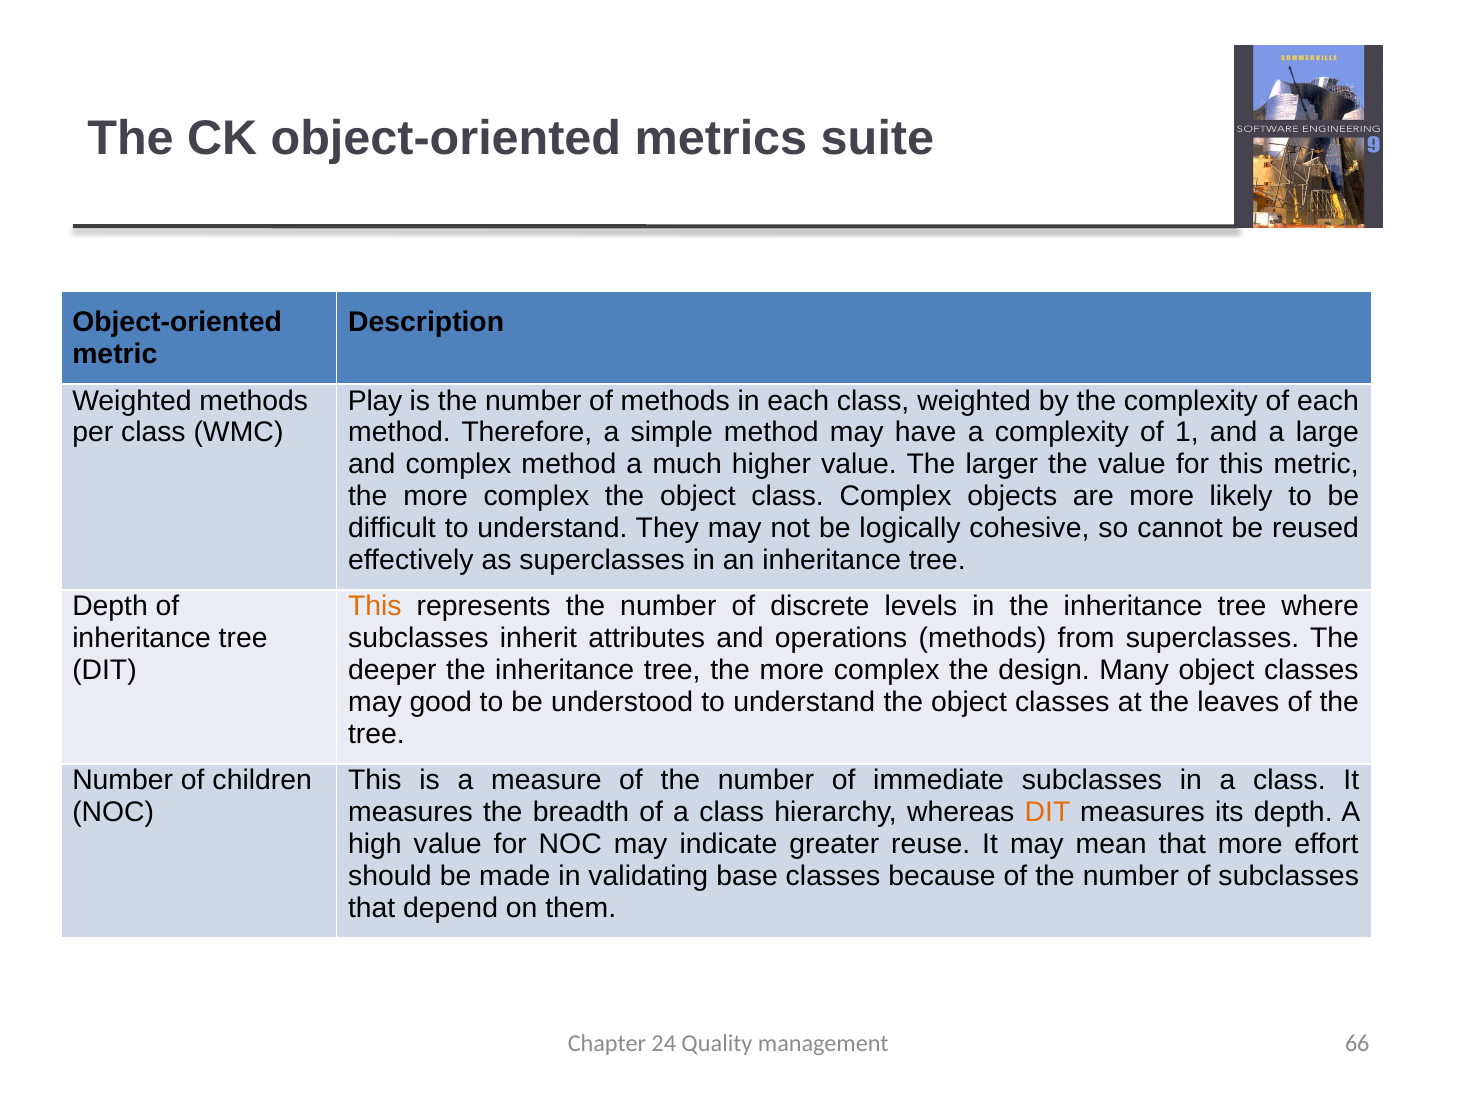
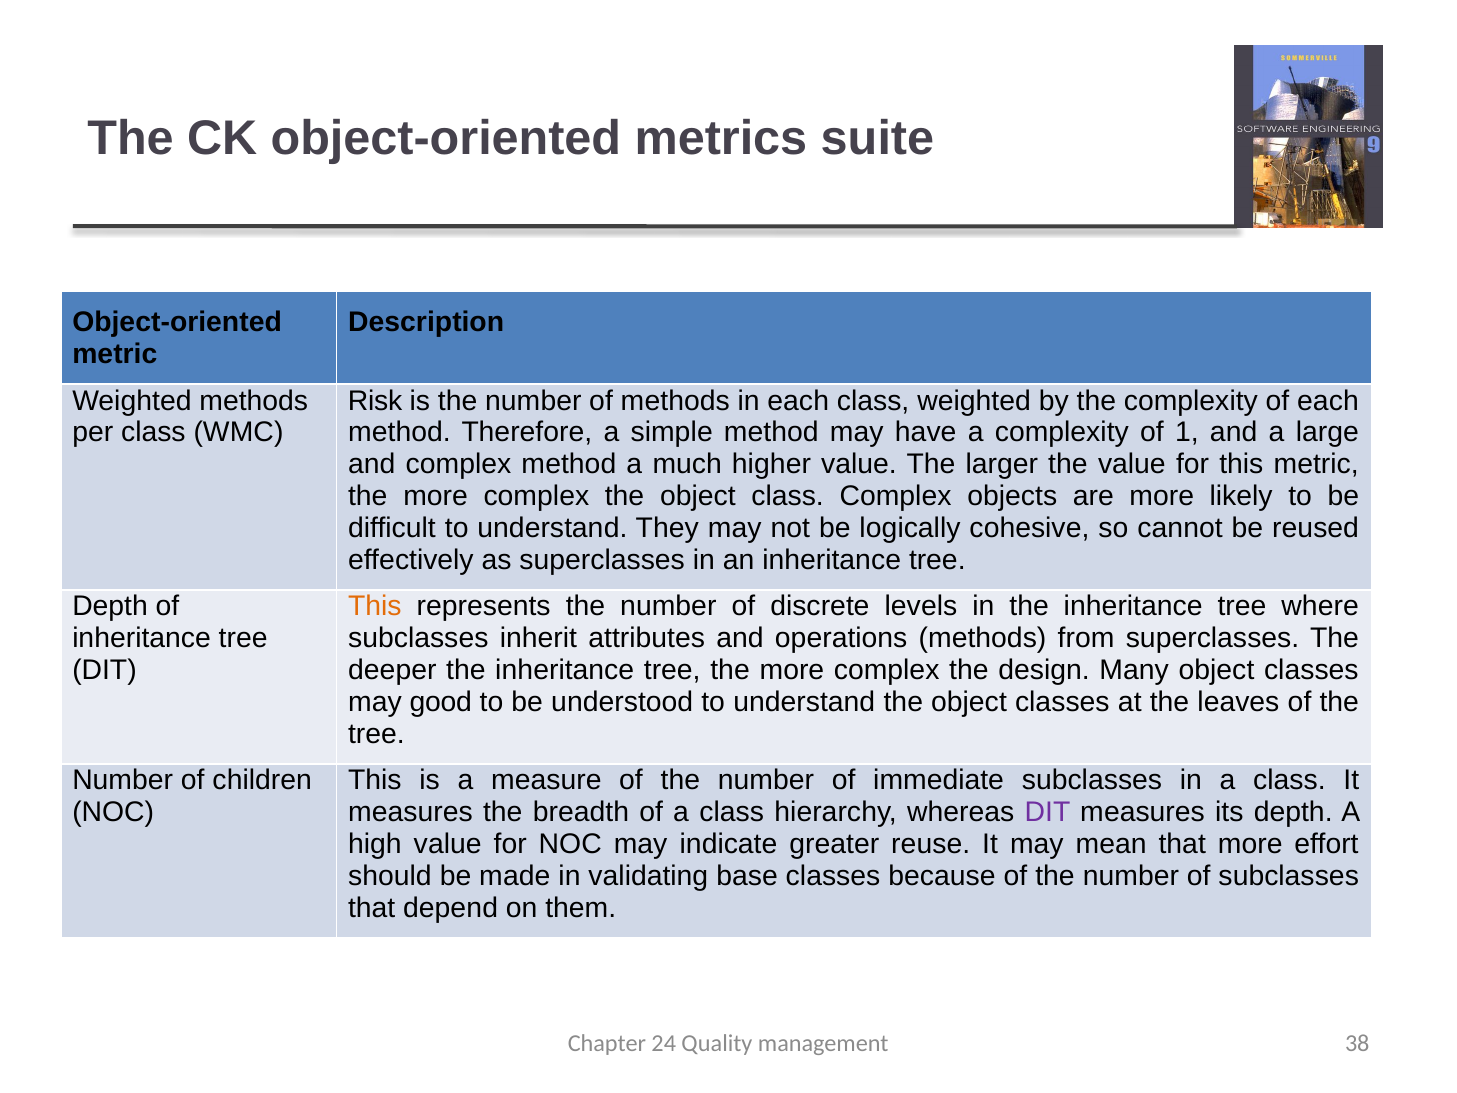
Play: Play -> Risk
DIT at (1047, 812) colour: orange -> purple
66: 66 -> 38
